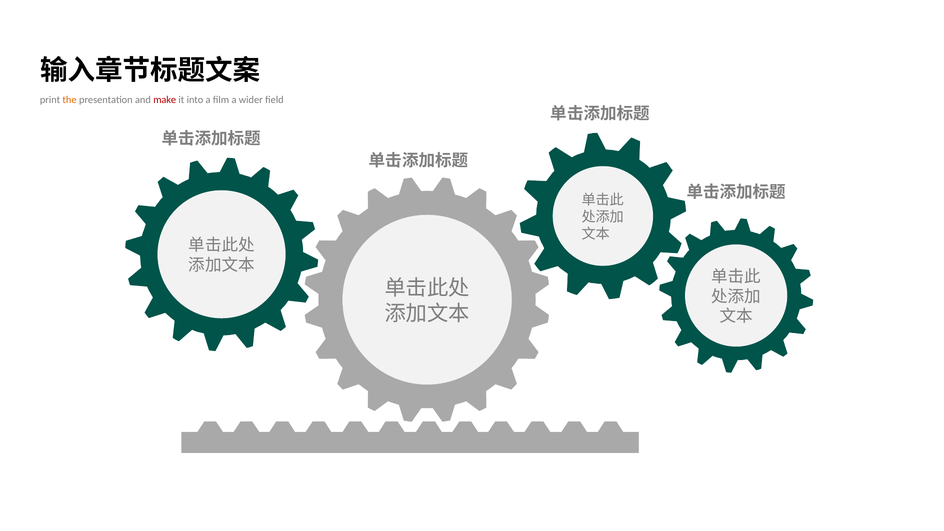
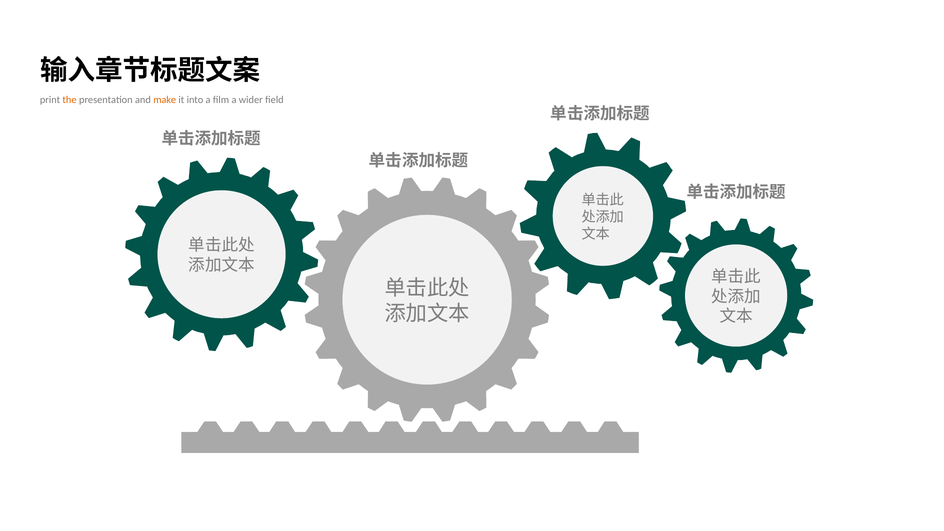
make colour: red -> orange
